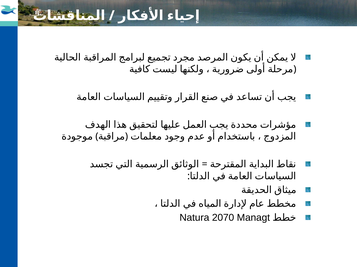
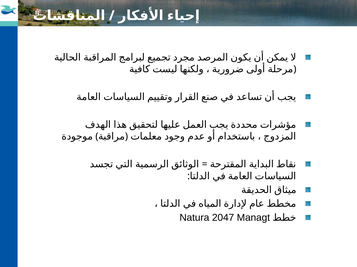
2070: 2070 -> 2047
